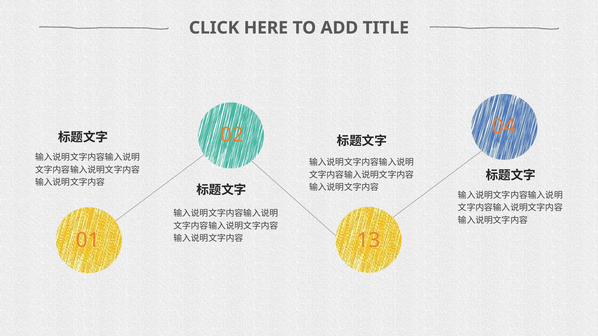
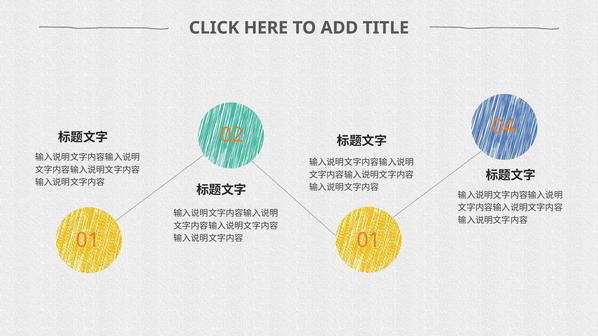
01 13: 13 -> 01
